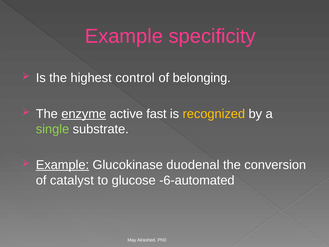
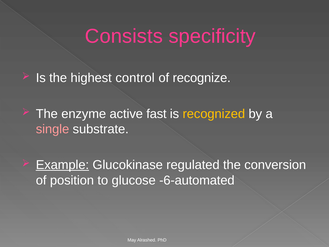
Example at (124, 36): Example -> Consists
belonging: belonging -> recognize
enzyme underline: present -> none
single colour: light green -> pink
duodenal: duodenal -> regulated
catalyst: catalyst -> position
